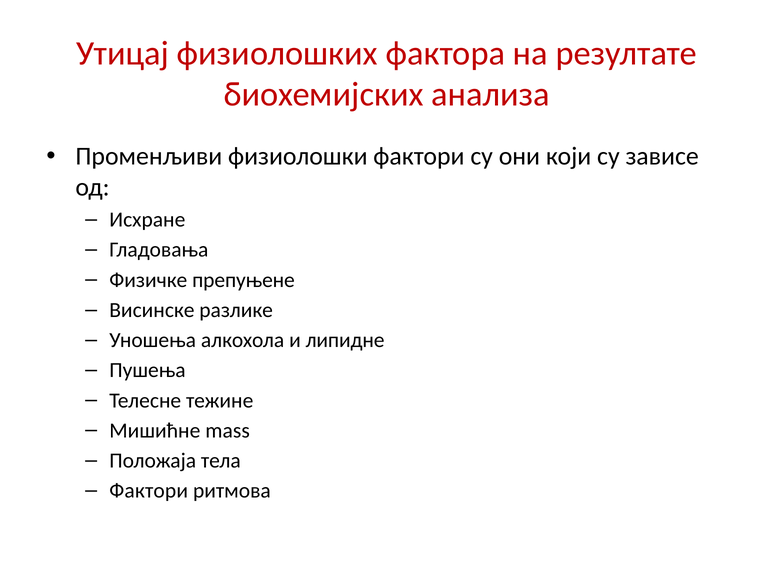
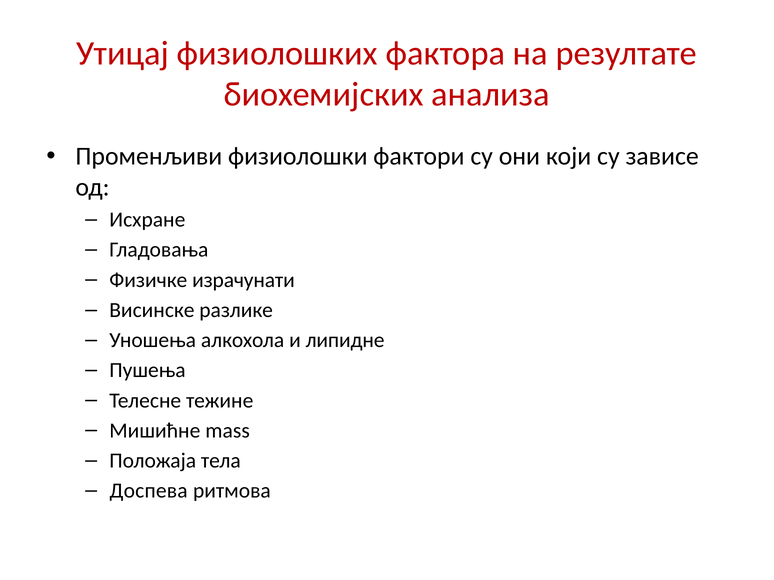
препуњене: препуњене -> израчунати
Фактори at (149, 491): Фактори -> Доспева
